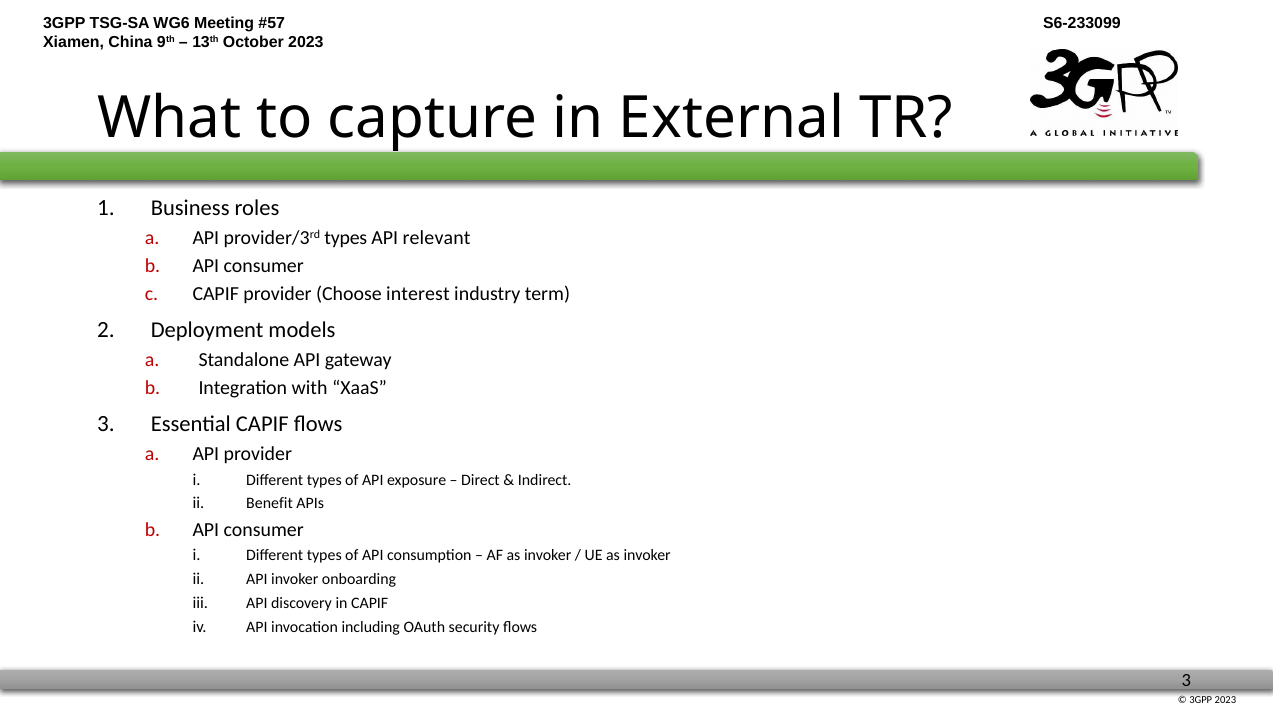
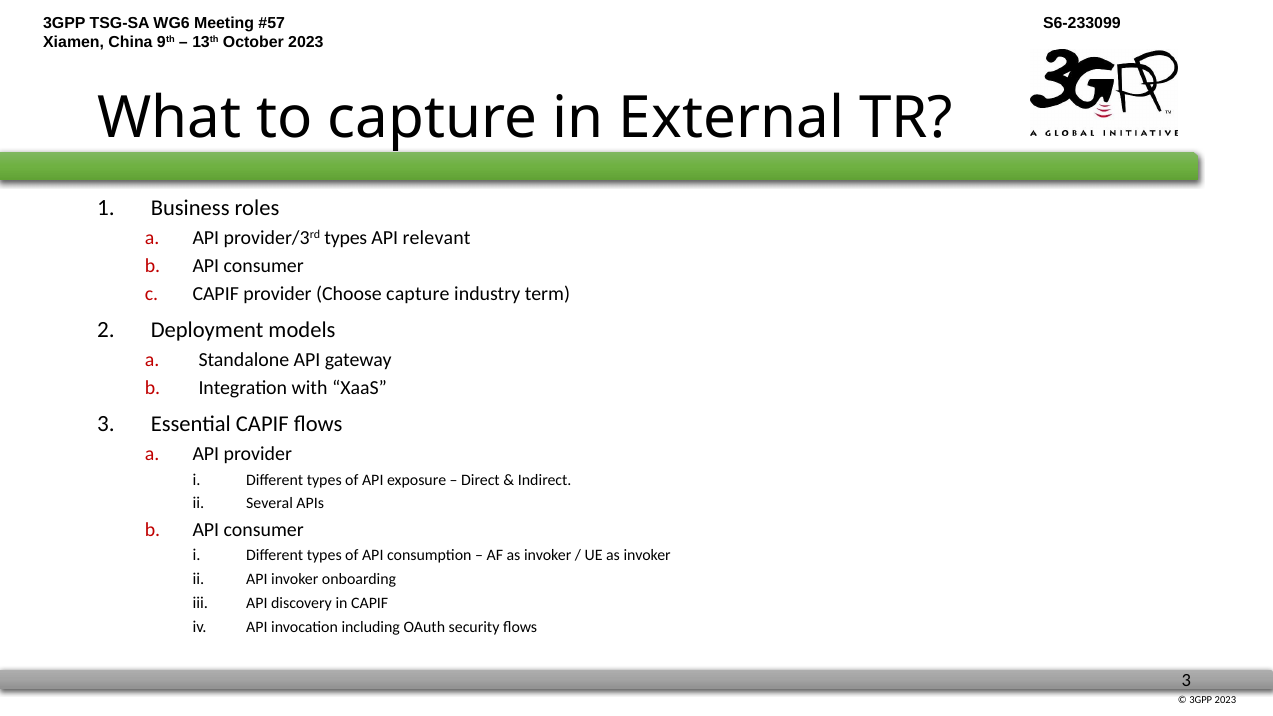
Choose interest: interest -> capture
Benefit: Benefit -> Several
